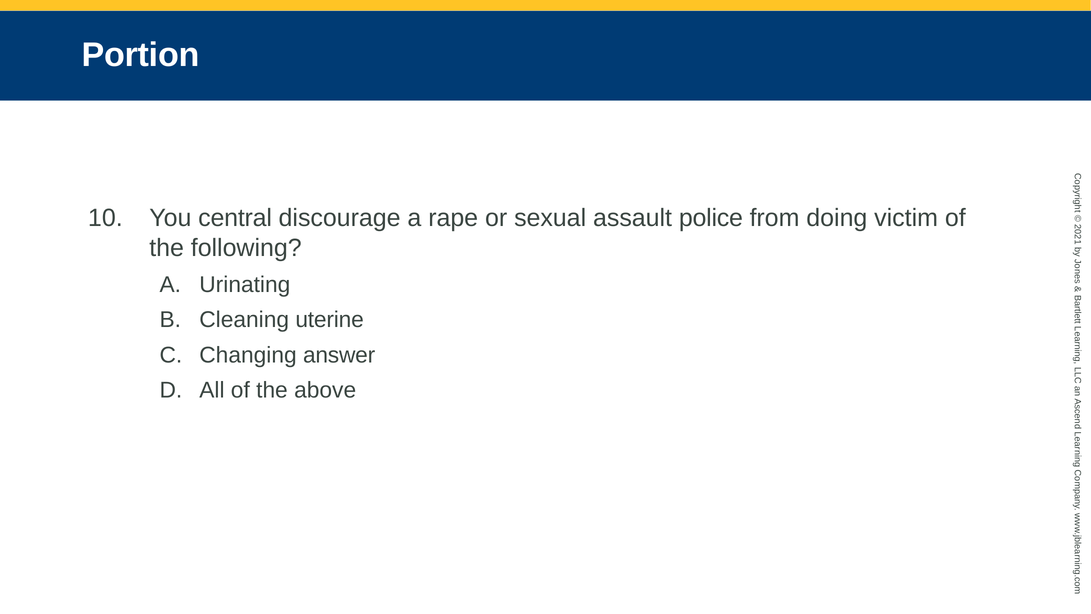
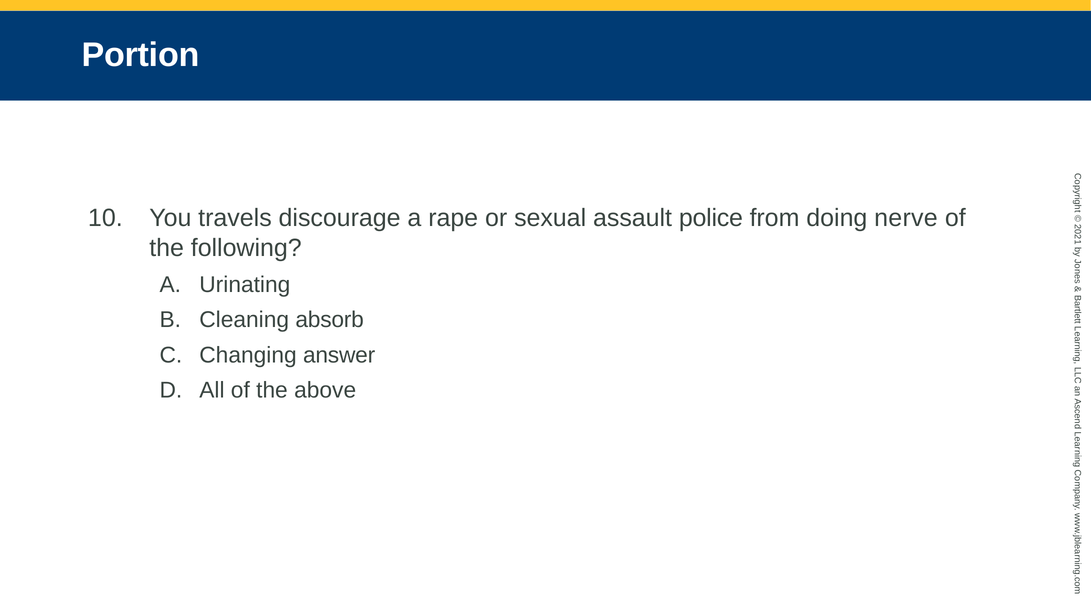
central: central -> travels
victim: victim -> nerve
uterine: uterine -> absorb
